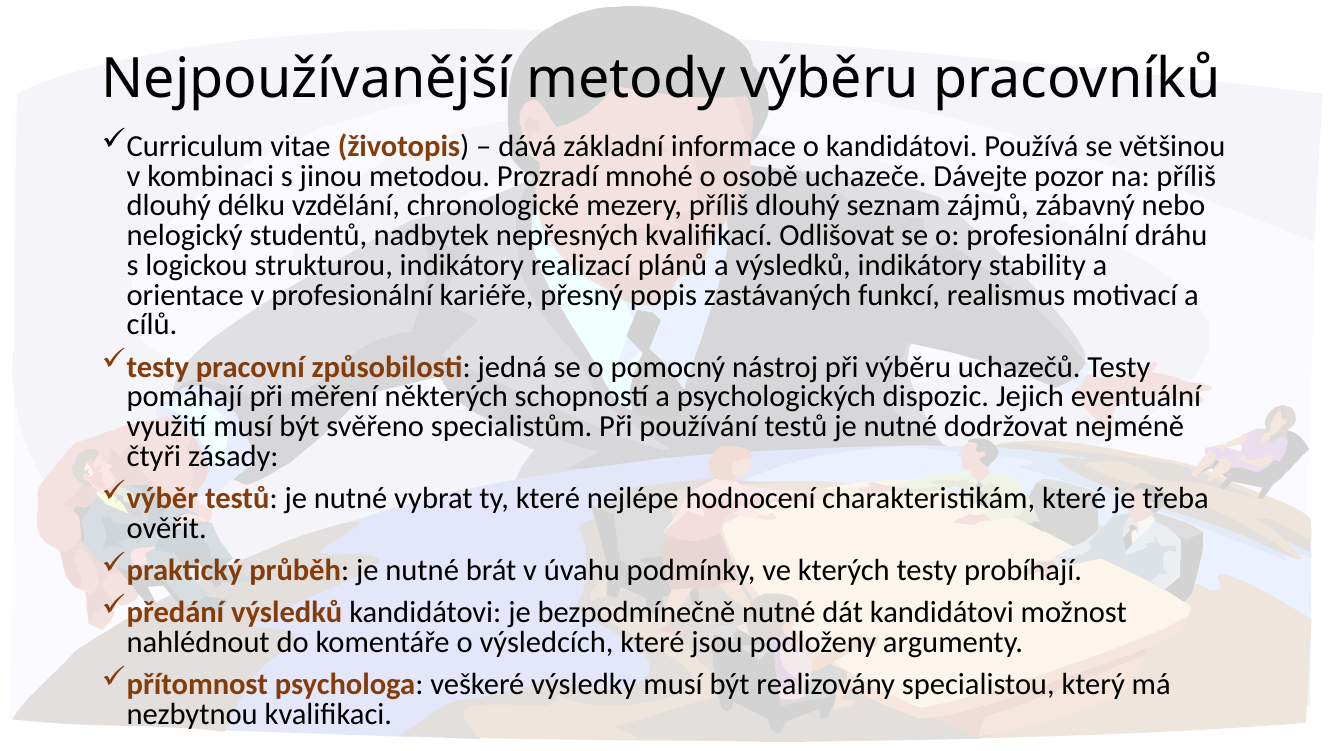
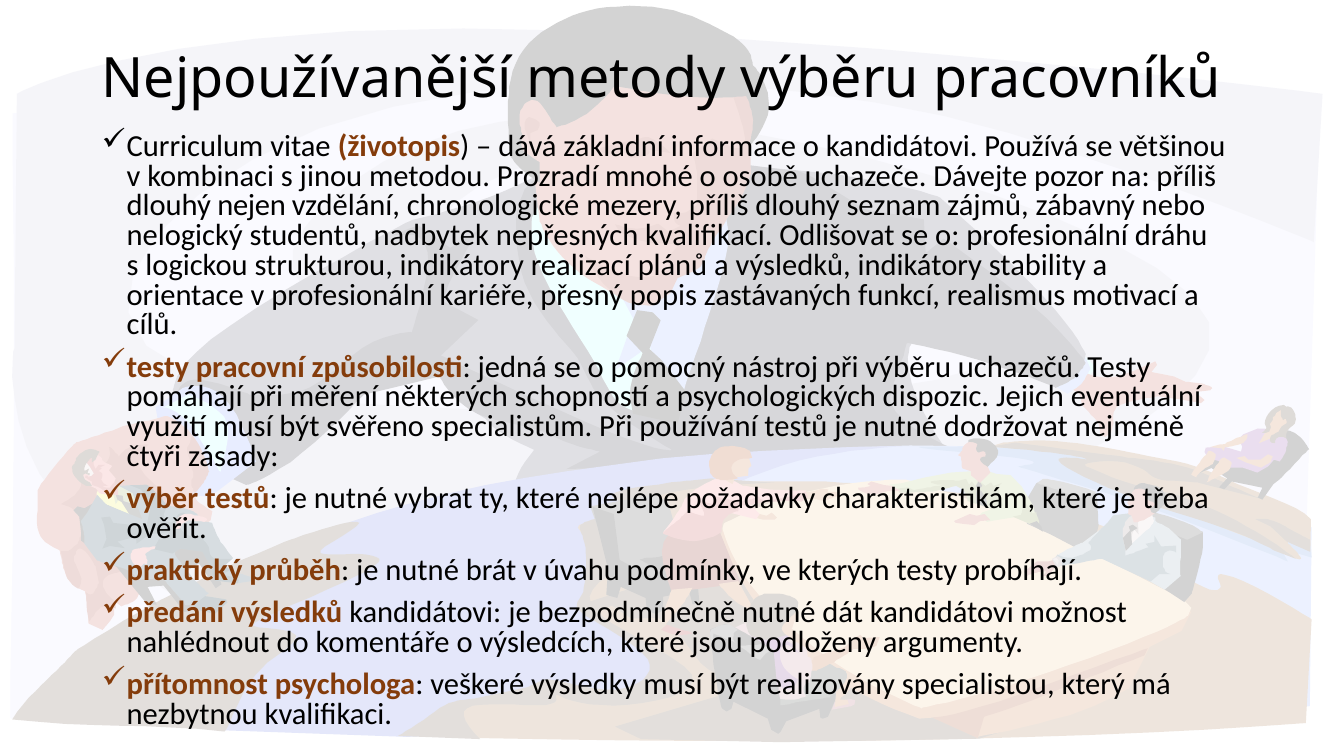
délku: délku -> nejen
hodnocení: hodnocení -> požadavky
